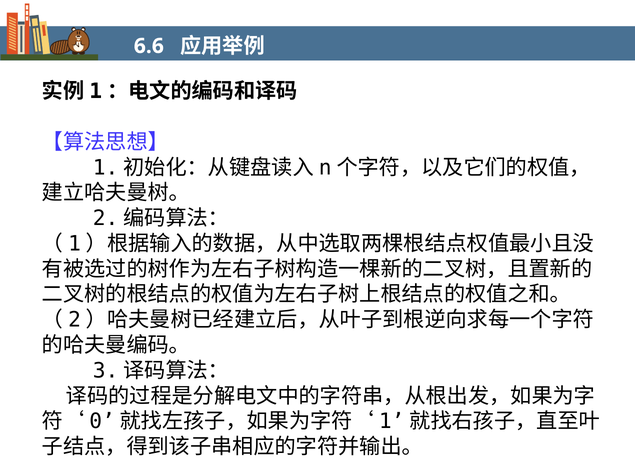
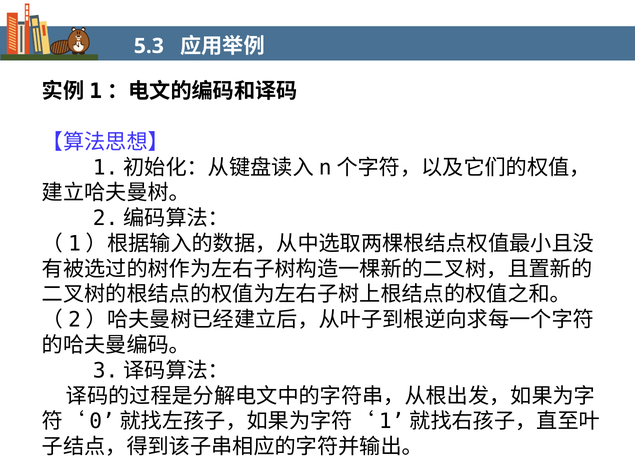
6.6: 6.6 -> 5.3
